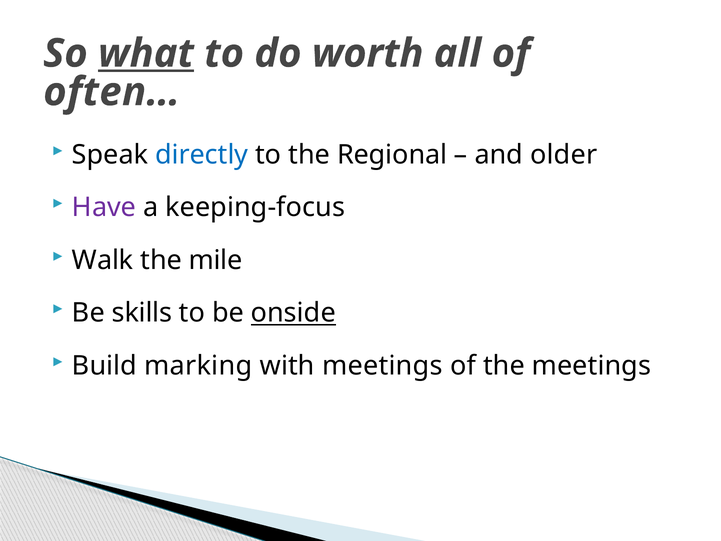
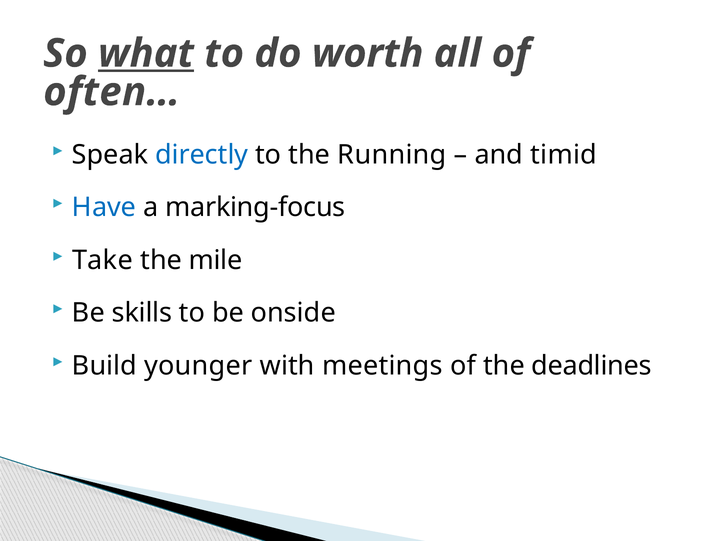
Regional: Regional -> Running
older: older -> timid
Have colour: purple -> blue
keeping-focus: keeping-focus -> marking-focus
Walk: Walk -> Take
onside underline: present -> none
marking: marking -> younger
the meetings: meetings -> deadlines
